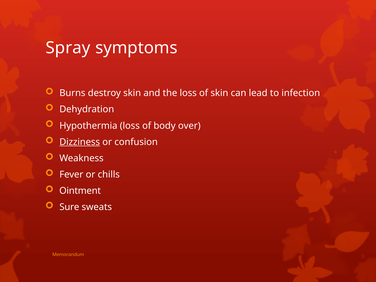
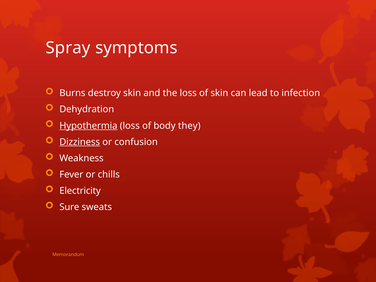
Hypothermia underline: none -> present
over: over -> they
Ointment: Ointment -> Electricity
